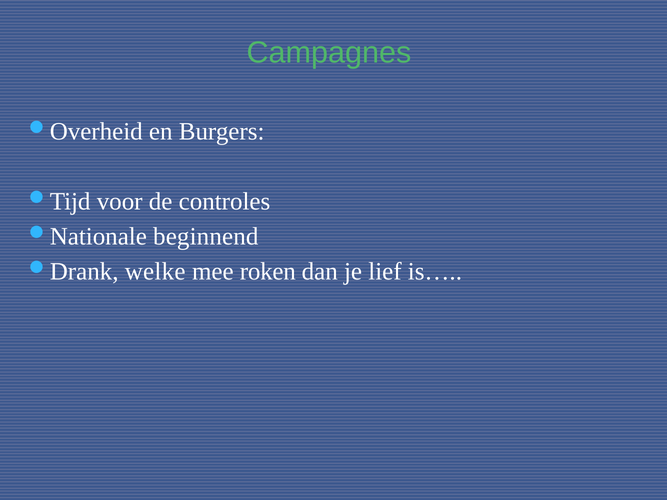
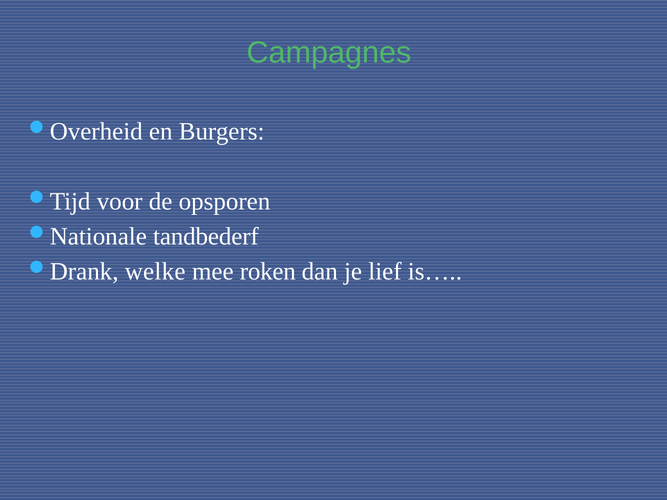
controles: controles -> opsporen
beginnend: beginnend -> tandbederf
